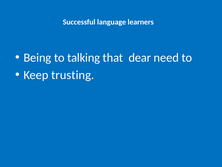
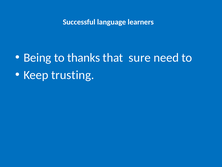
talking: talking -> thanks
dear: dear -> sure
